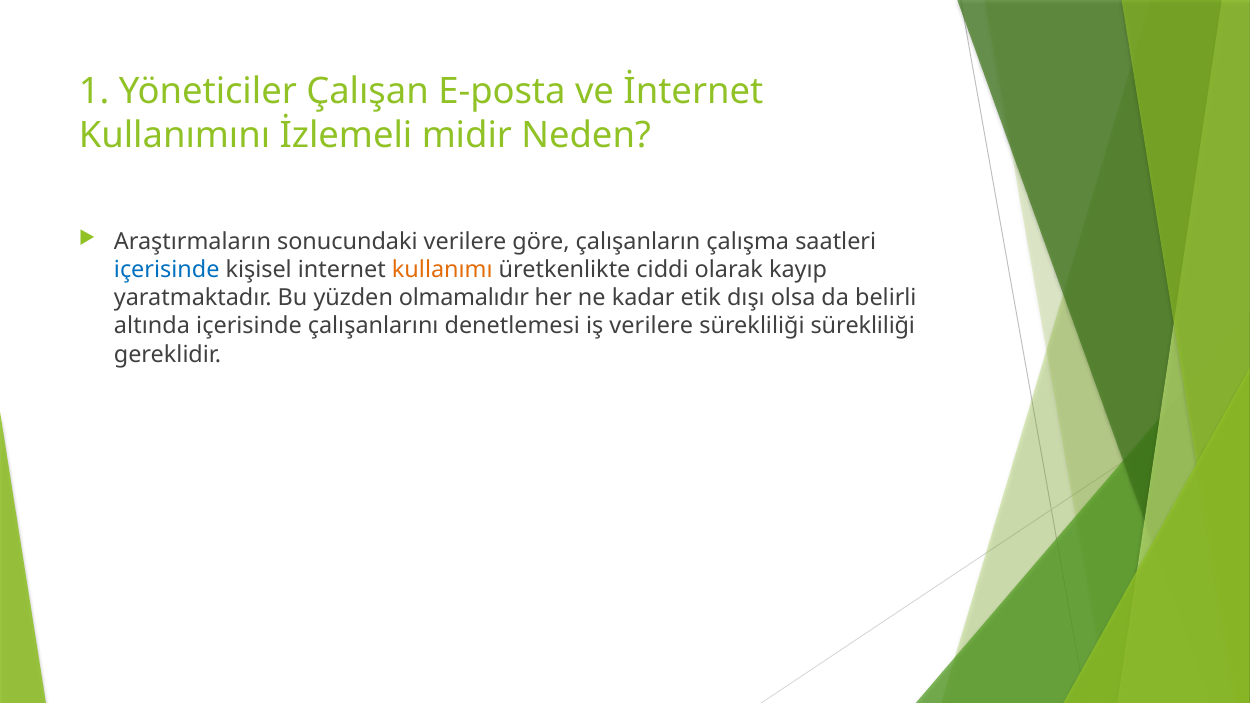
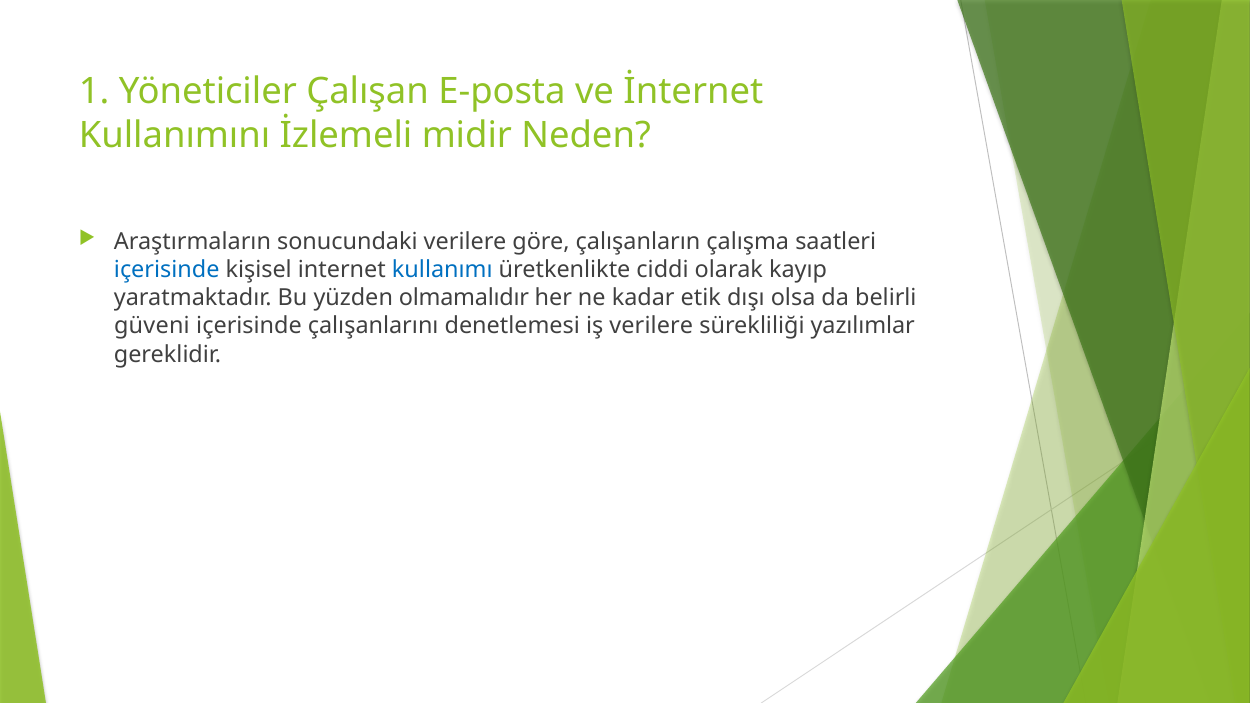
kullanımı colour: orange -> blue
altında: altında -> güveni
sürekliliği sürekliliği: sürekliliği -> yazılımlar
